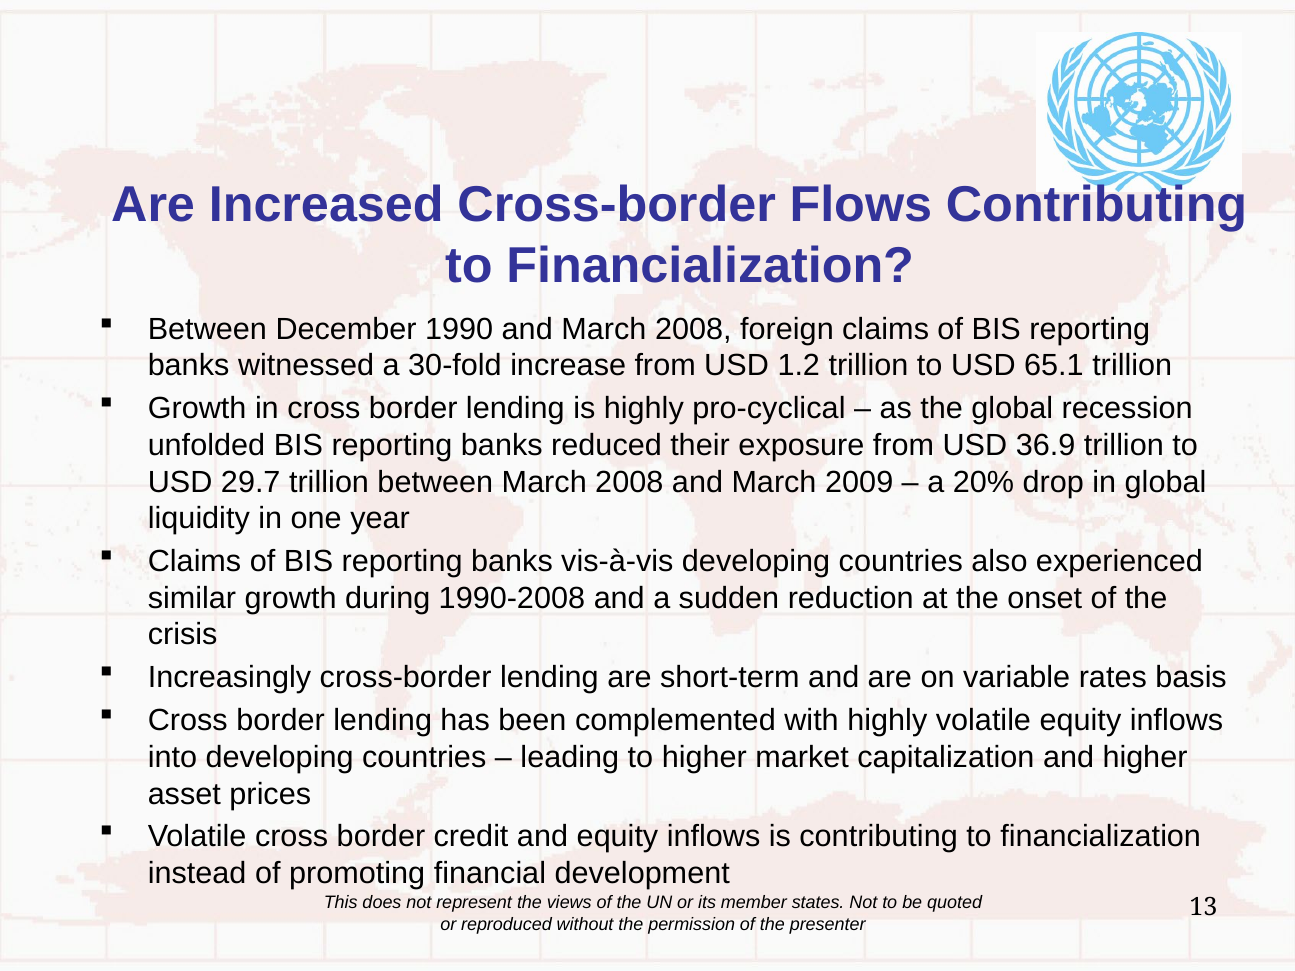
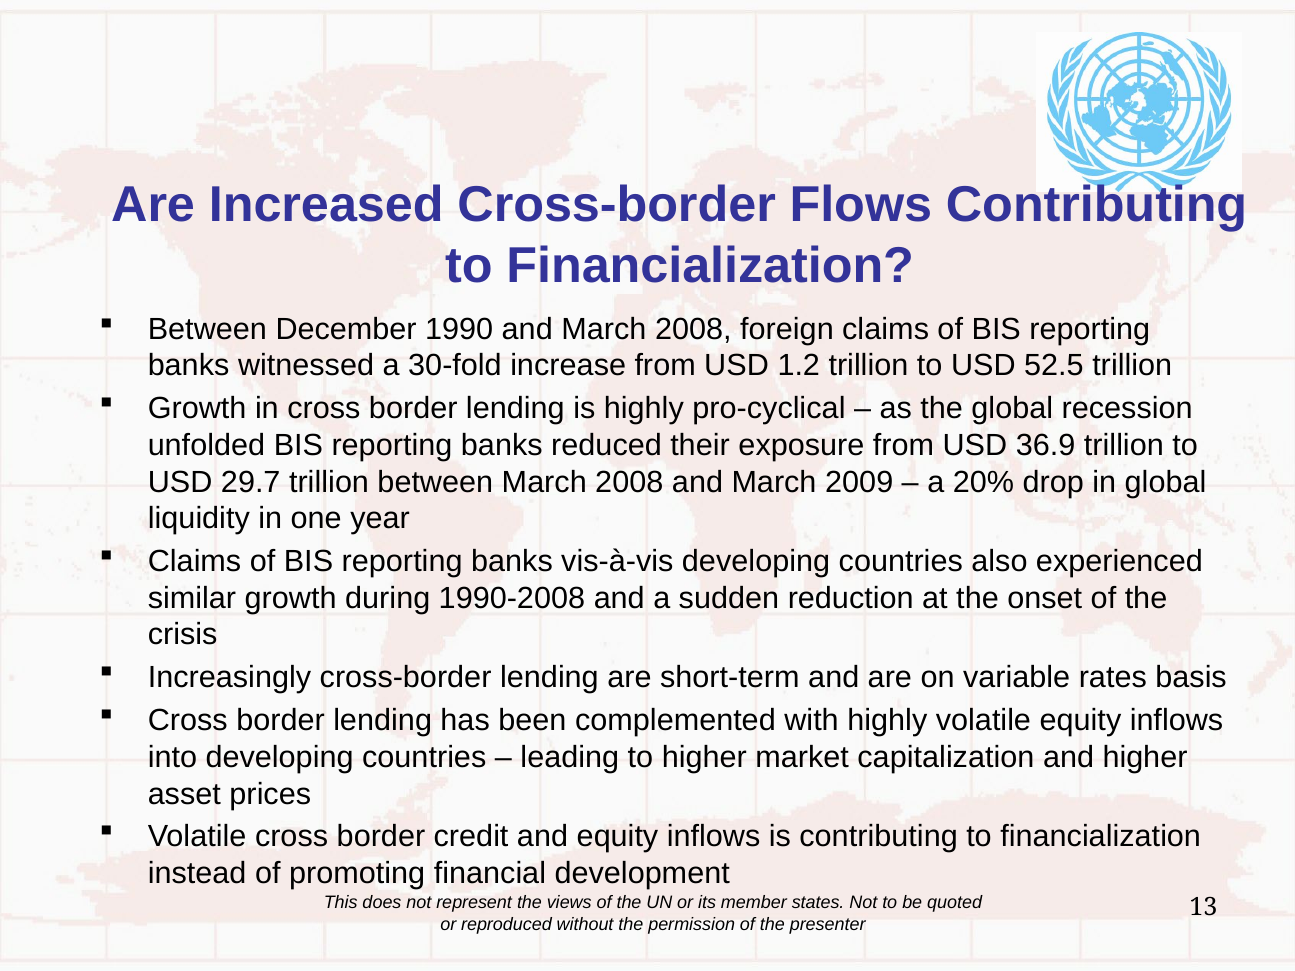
65.1: 65.1 -> 52.5
